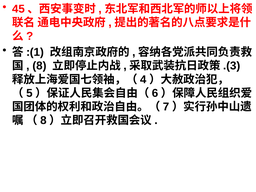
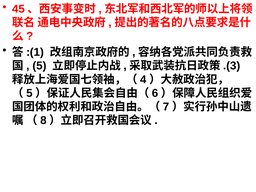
8 at (39, 66): 8 -> 5
